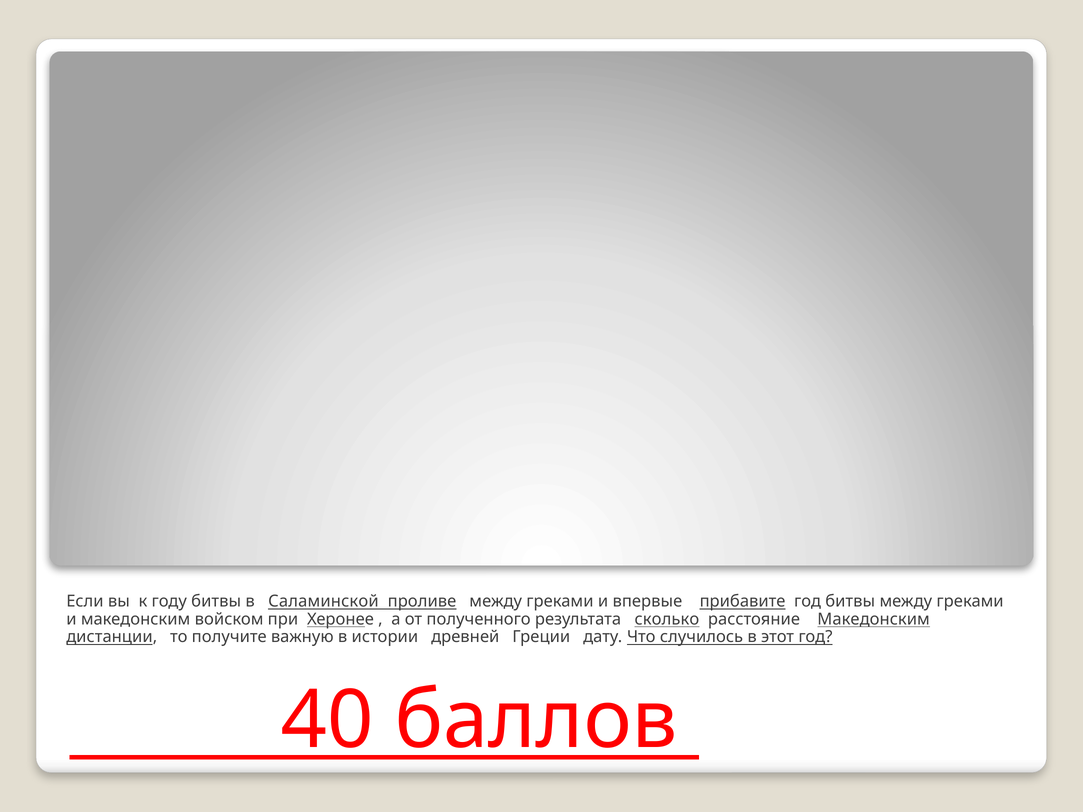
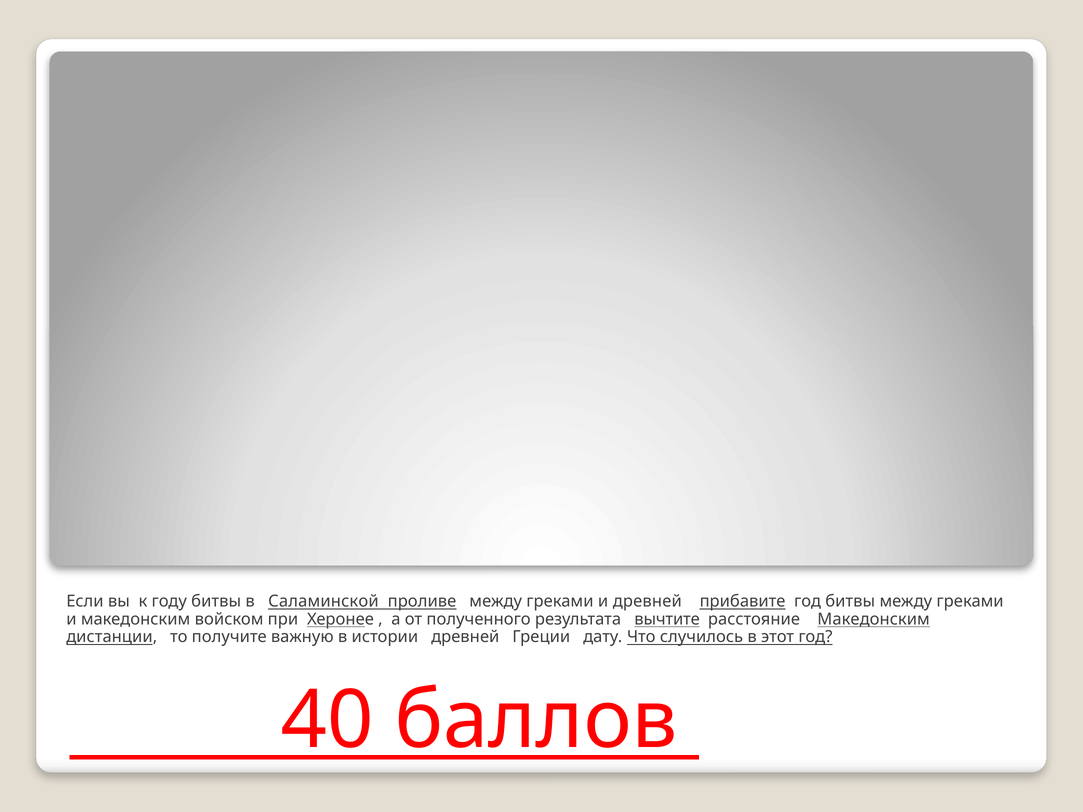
и впервые: впервые -> древней
сколько: сколько -> вычтите
